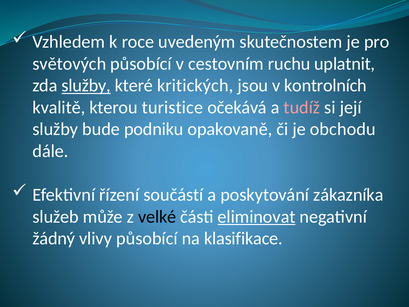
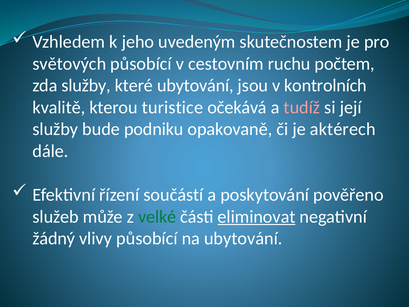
roce: roce -> jeho
uplatnit: uplatnit -> počtem
služby at (86, 86) underline: present -> none
které kritických: kritických -> ubytování
obchodu: obchodu -> aktérech
zákazníka: zákazníka -> pověřeno
velké colour: black -> green
na klasifikace: klasifikace -> ubytování
